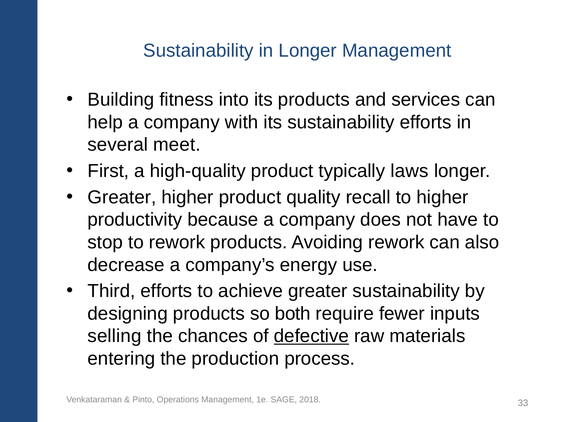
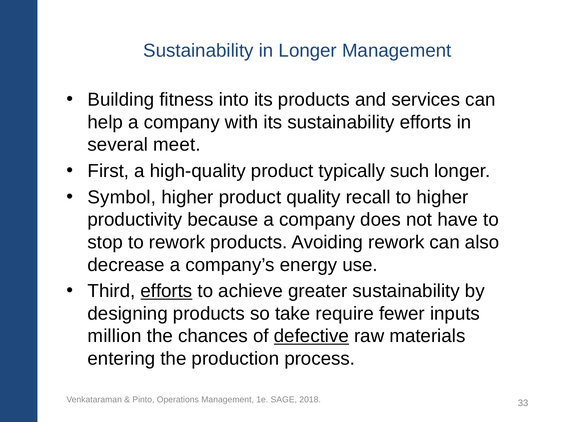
laws: laws -> such
Greater at (122, 197): Greater -> Symbol
efforts at (166, 291) underline: none -> present
both: both -> take
selling: selling -> million
